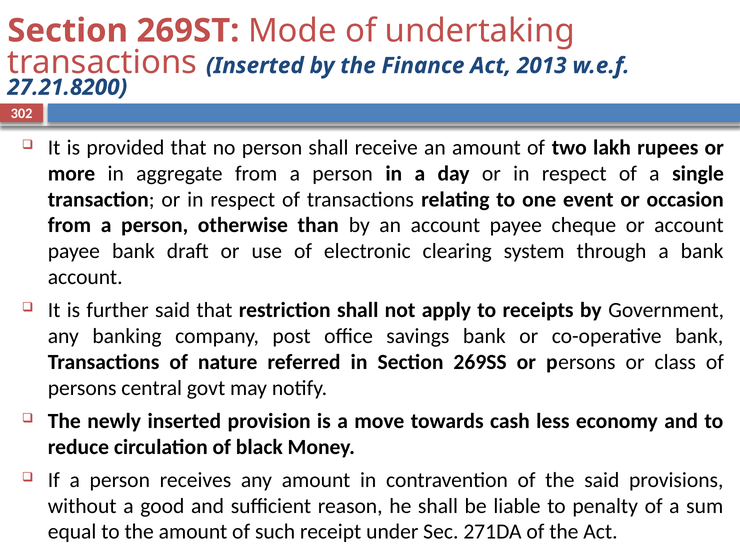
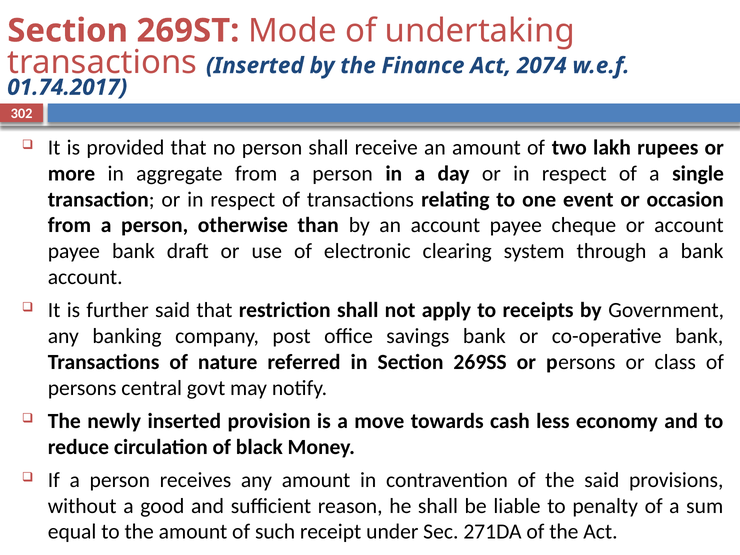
2013: 2013 -> 2074
27.21.8200: 27.21.8200 -> 01.74.2017
